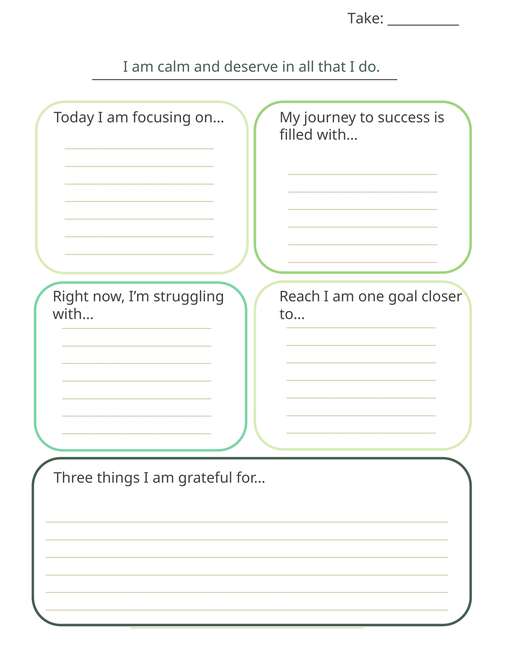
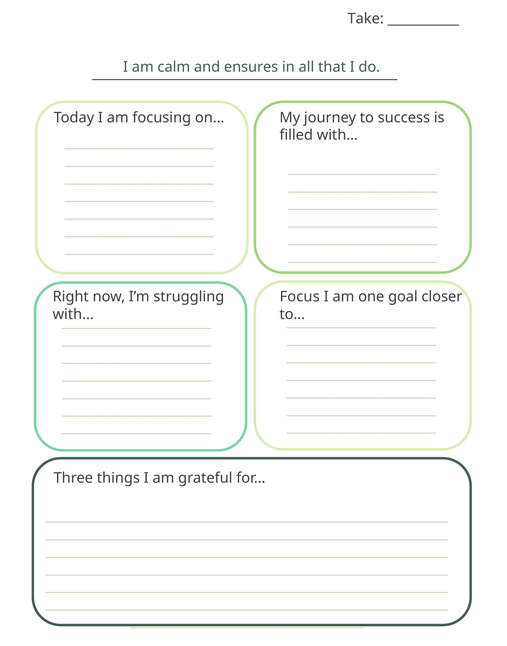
deserve: deserve -> ensures
Reach: Reach -> Focus
